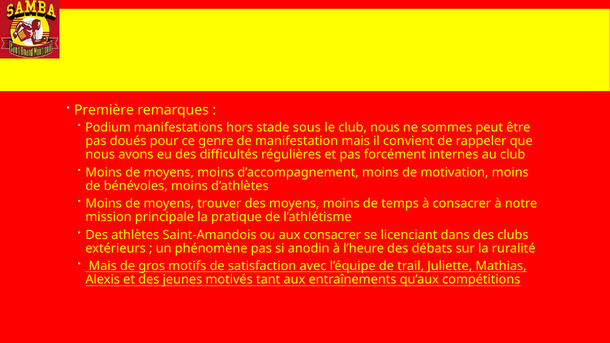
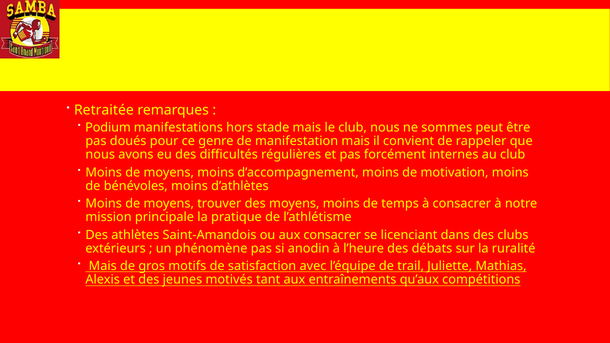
Première: Première -> Retraitée
stade sous: sous -> mais
